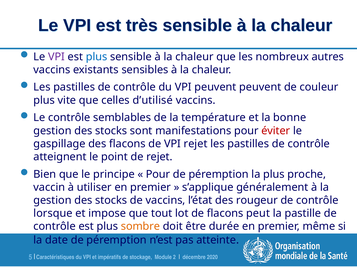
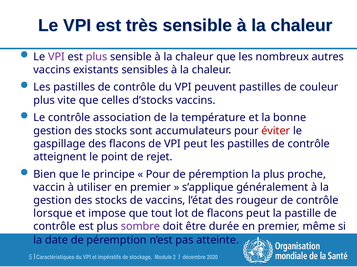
plus at (97, 57) colour: blue -> purple
peuvent peuvent: peuvent -> pastilles
d’utilisé: d’utilisé -> d’stocks
semblables: semblables -> association
manifestations: manifestations -> accumulateurs
VPI rejet: rejet -> peut
sombre colour: orange -> purple
